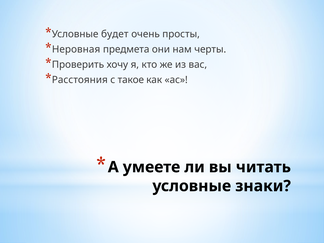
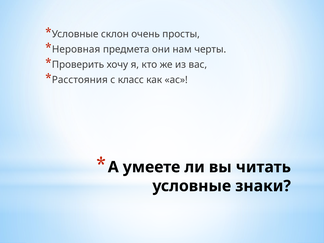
будет: будет -> склон
такое: такое -> класс
